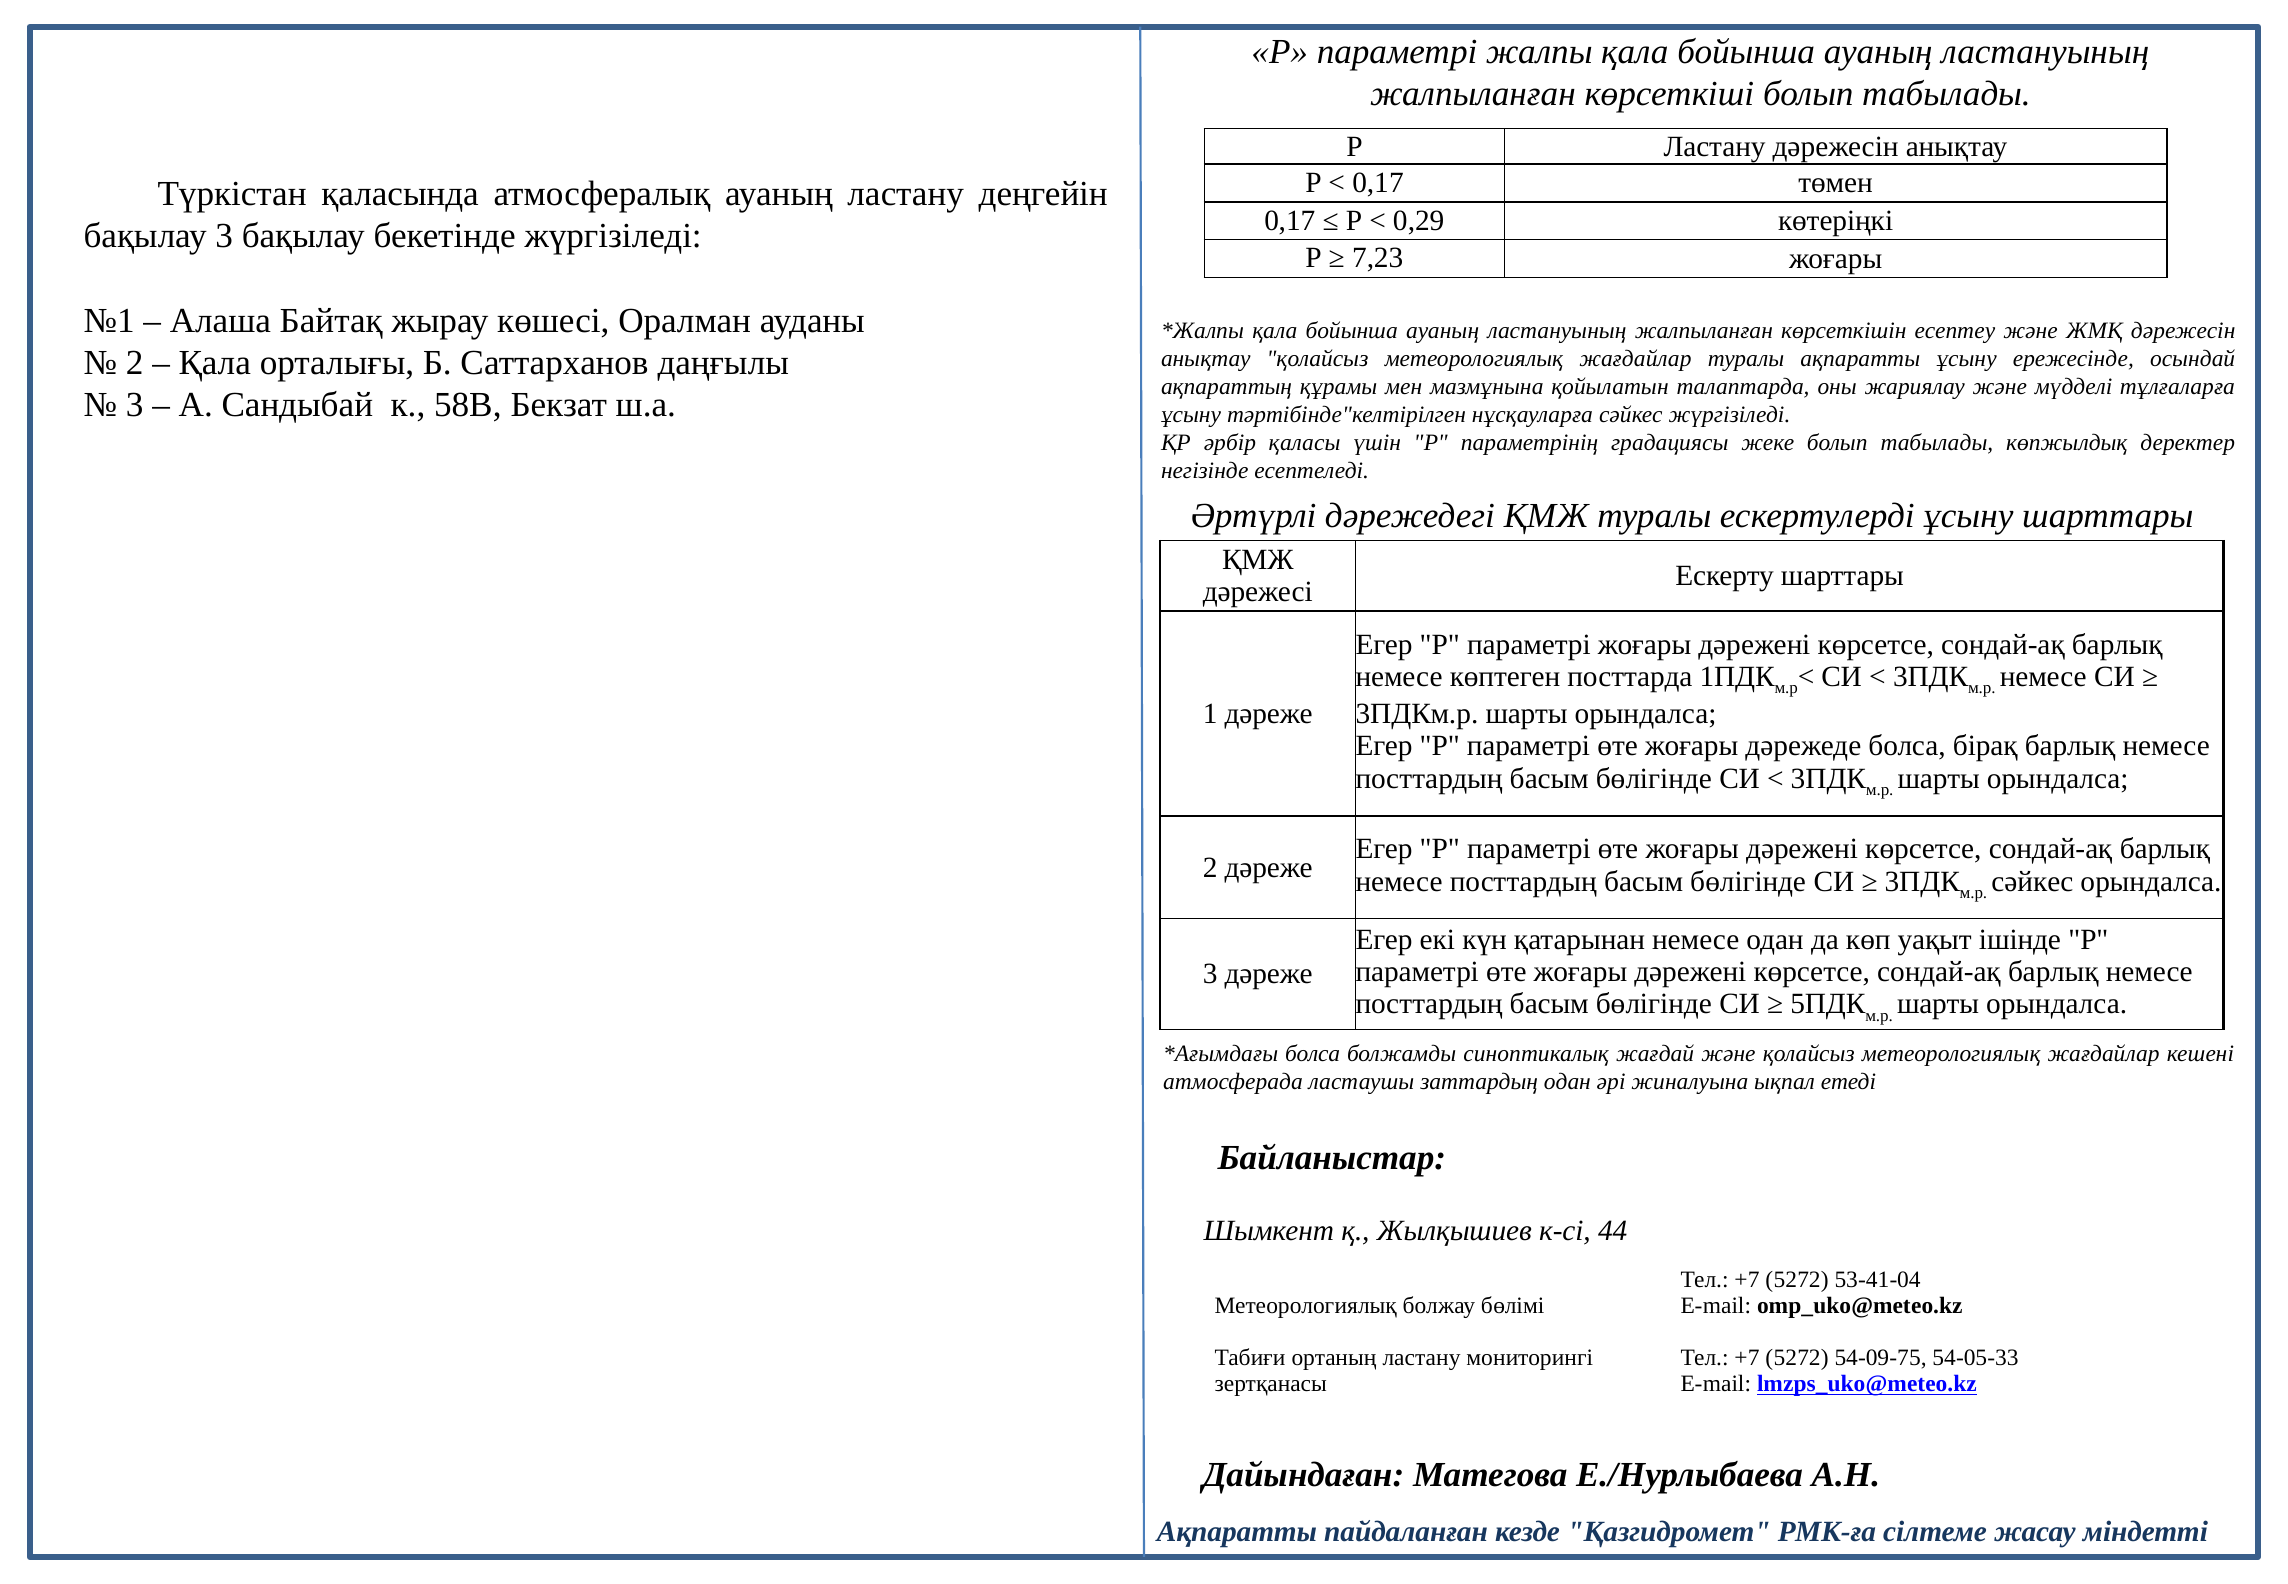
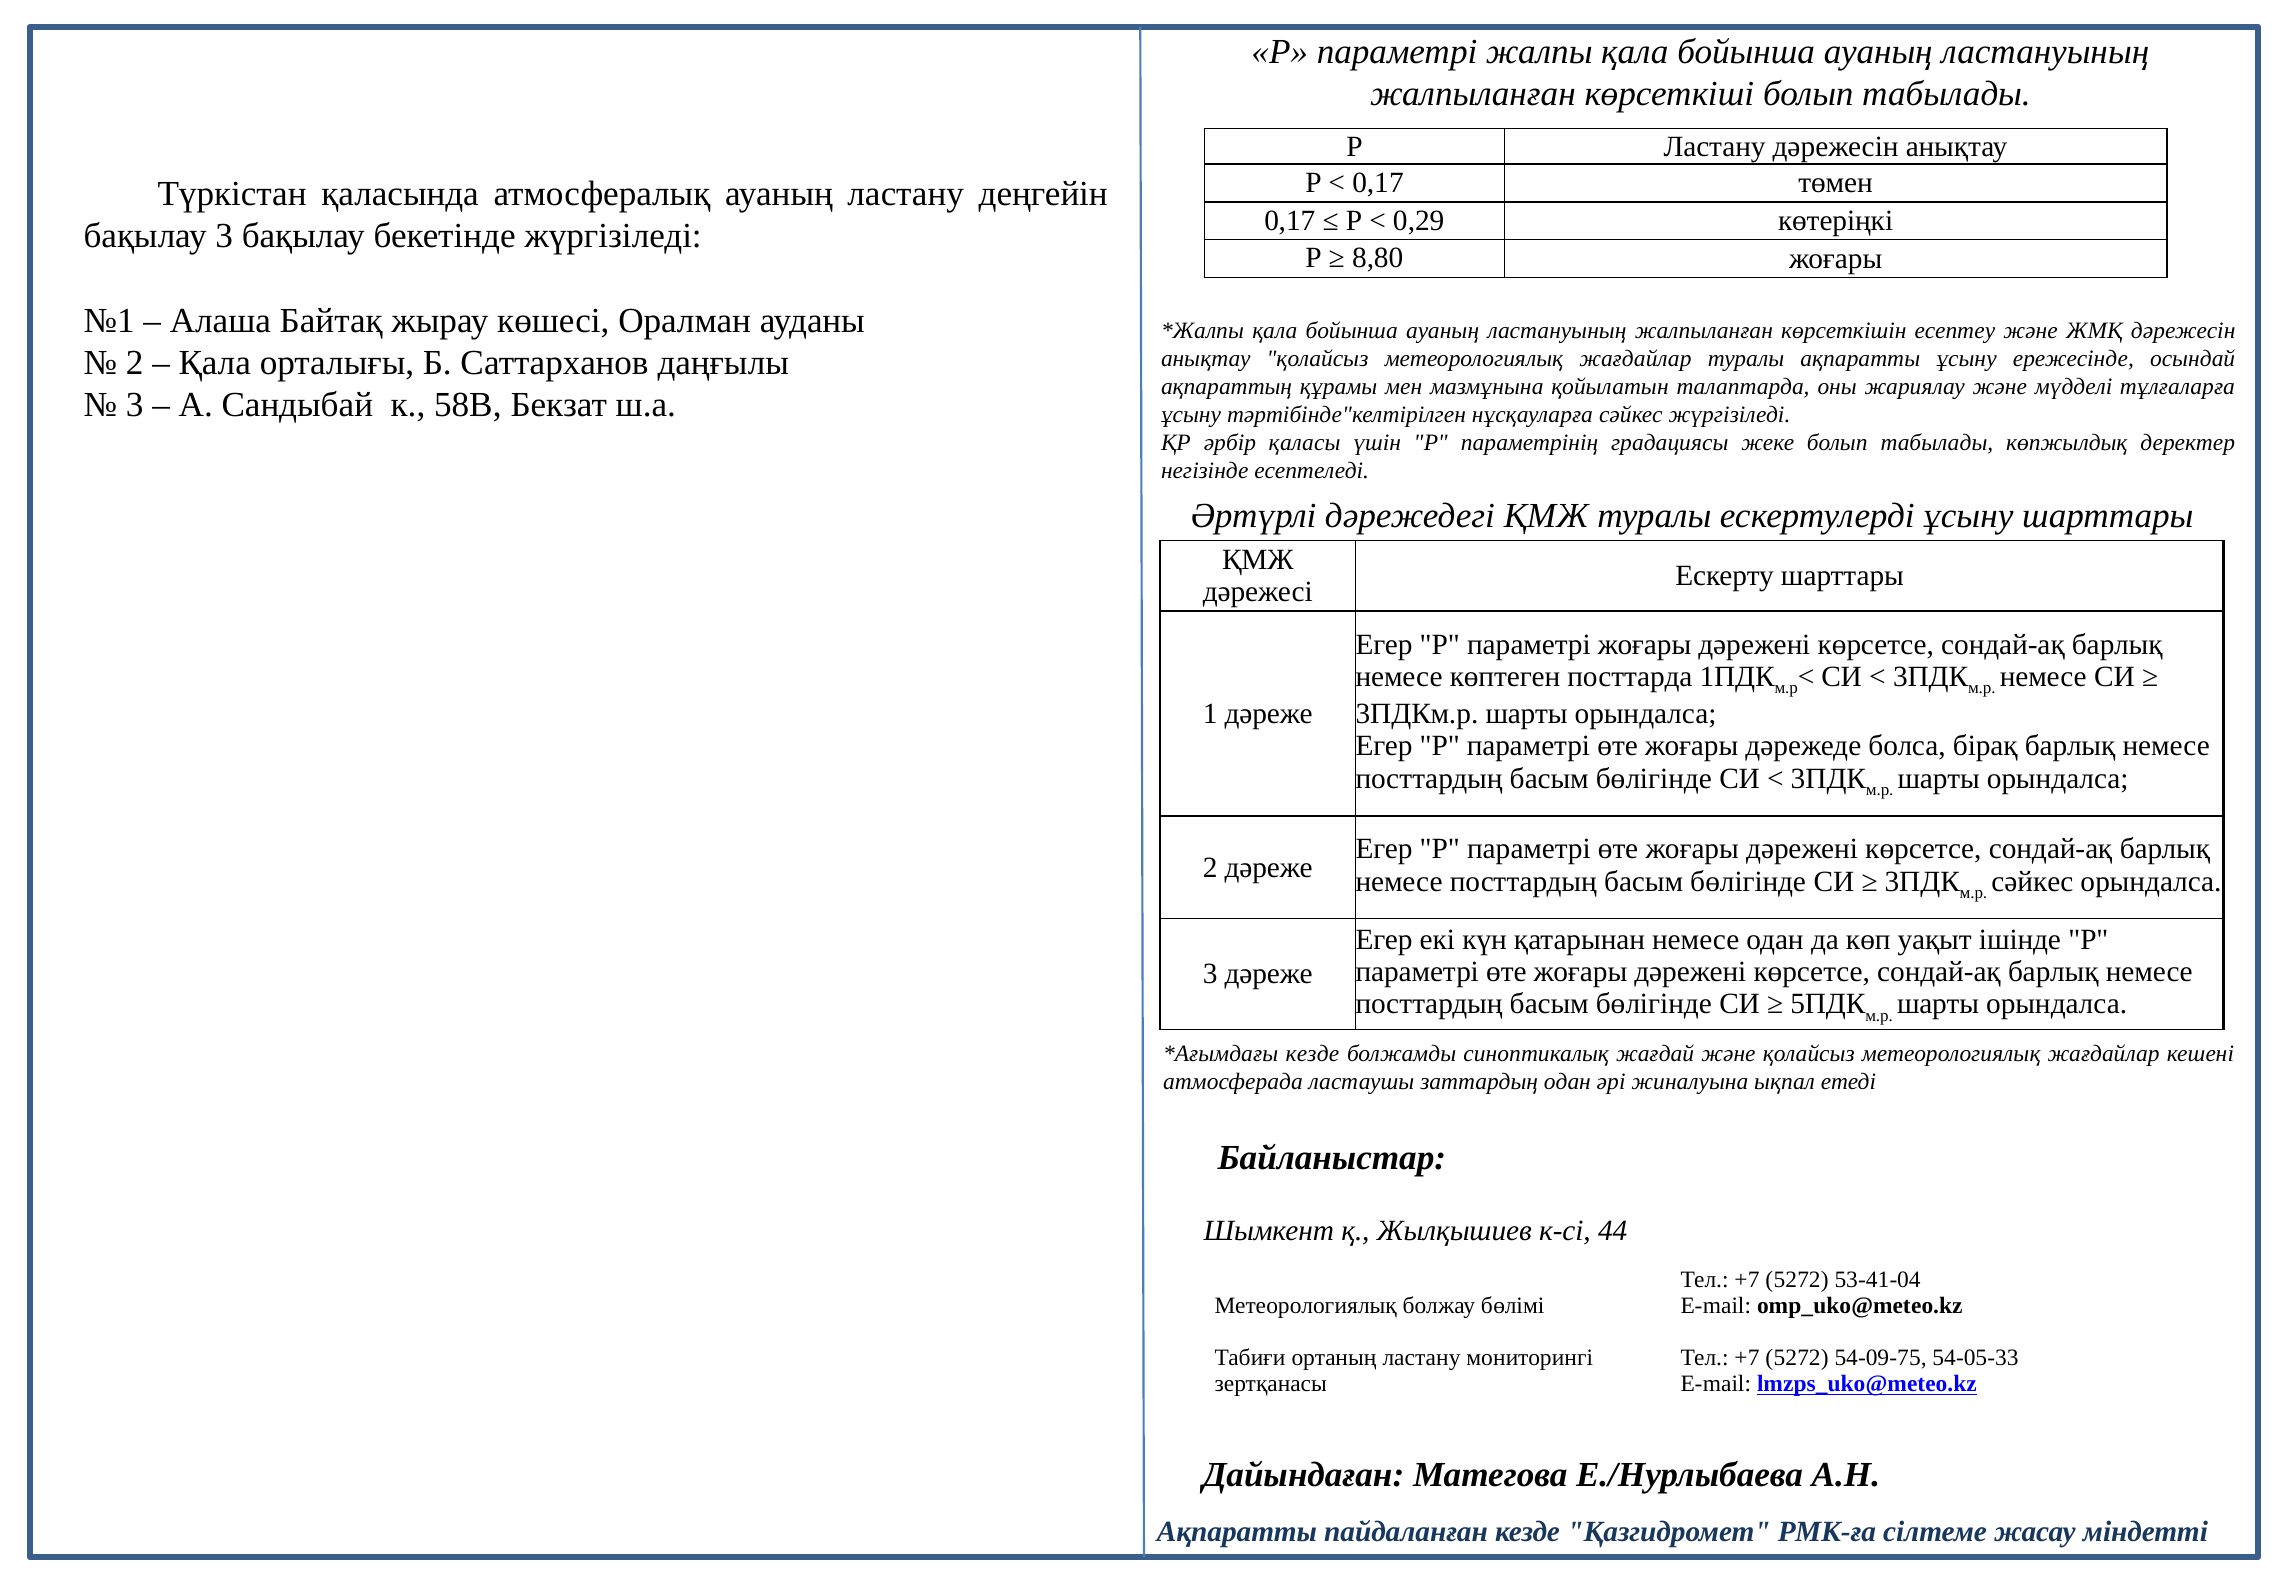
7,23: 7,23 -> 8,80
болса at (1313, 1054): болса -> кезде
